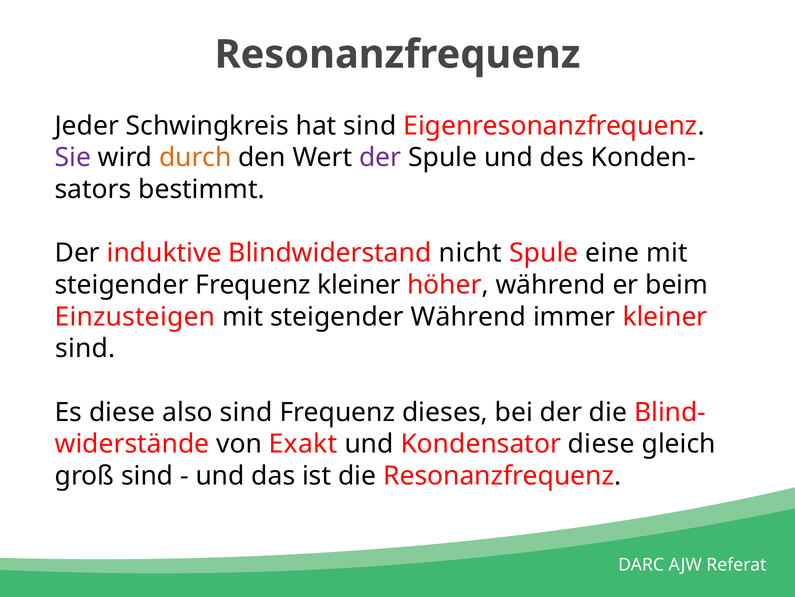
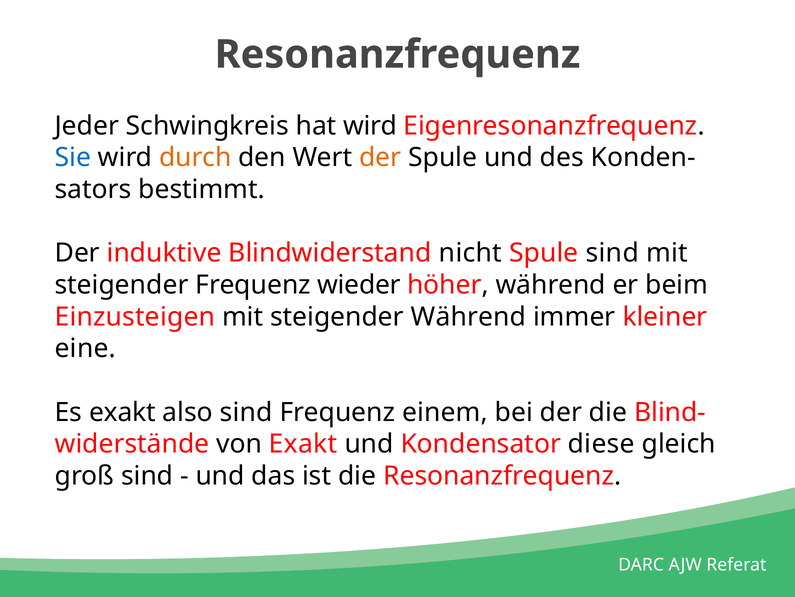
hat sind: sind -> wird
Sie colour: purple -> blue
der at (380, 157) colour: purple -> orange
Spule eine: eine -> sind
Frequenz kleiner: kleiner -> wieder
sind at (85, 348): sind -> eine
Es diese: diese -> exakt
dieses: dieses -> einem
